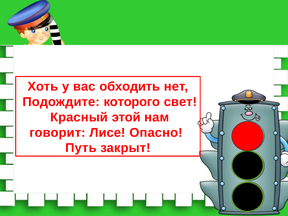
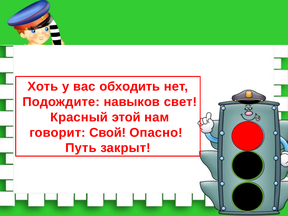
которого: которого -> навыков
Лисе: Лисе -> Свой
